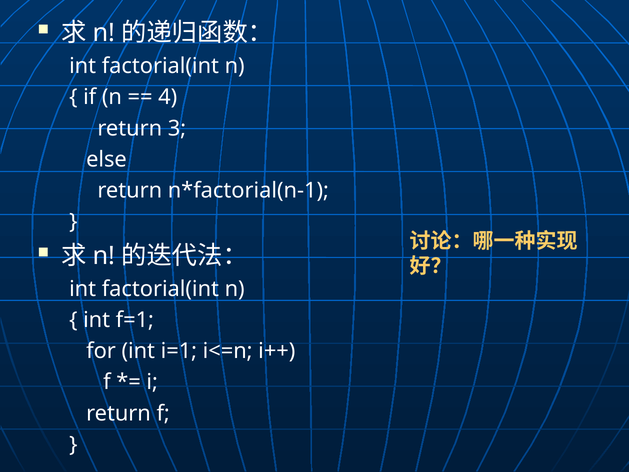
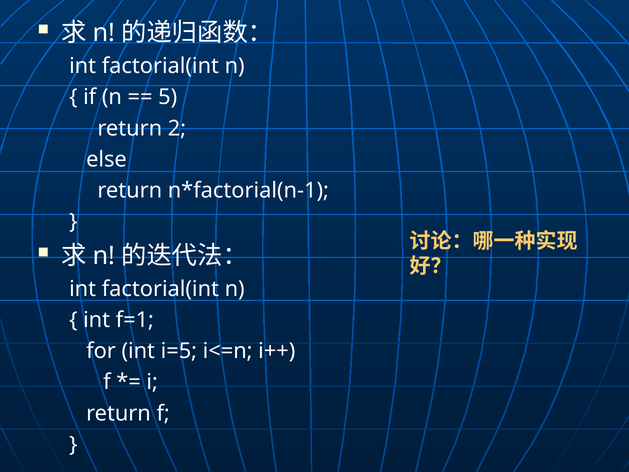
4: 4 -> 5
3: 3 -> 2
i=1: i=1 -> i=5
